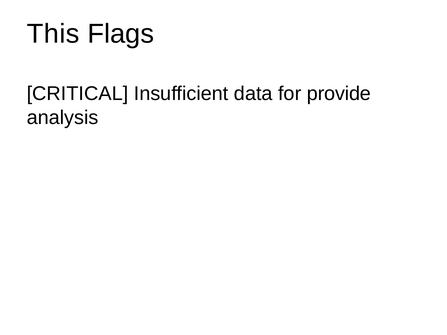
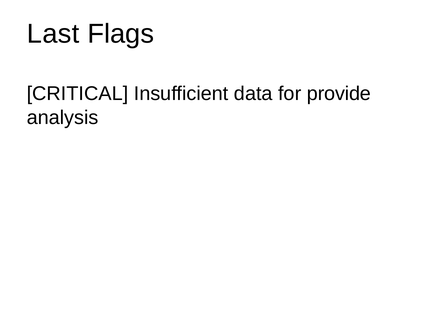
This: This -> Last
